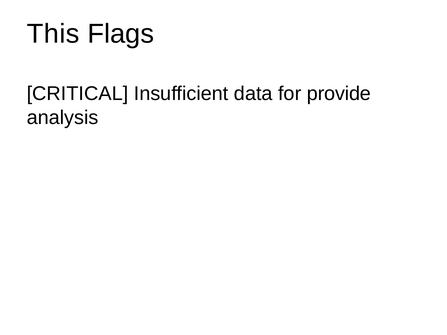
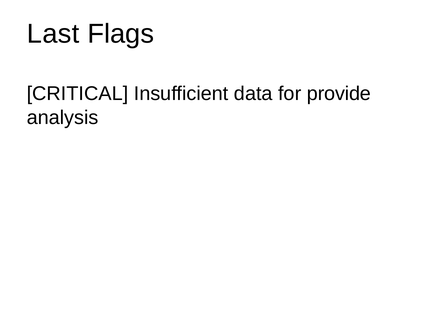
This: This -> Last
